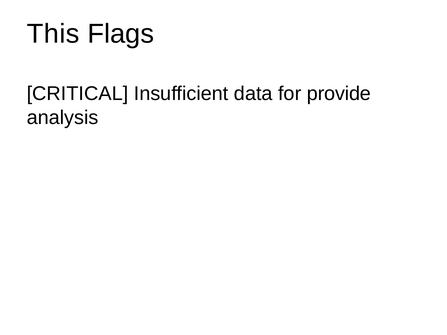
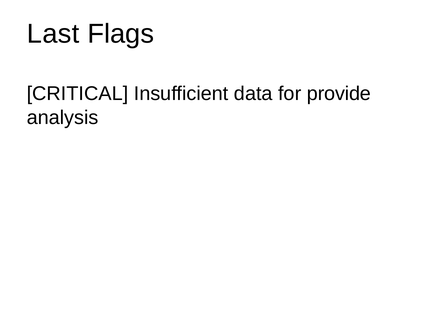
This: This -> Last
